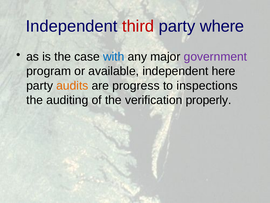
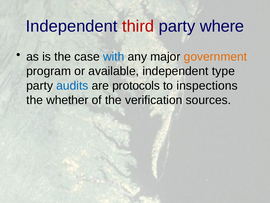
government colour: purple -> orange
here: here -> type
audits colour: orange -> blue
progress: progress -> protocols
auditing: auditing -> whether
properly: properly -> sources
